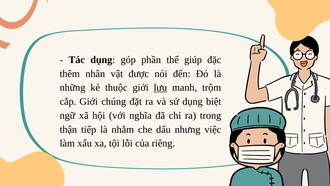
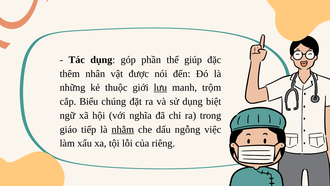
cắp Giới: Giới -> Biểu
thận: thận -> giáo
nhằm underline: none -> present
nhưng: nhưng -> ngỗng
